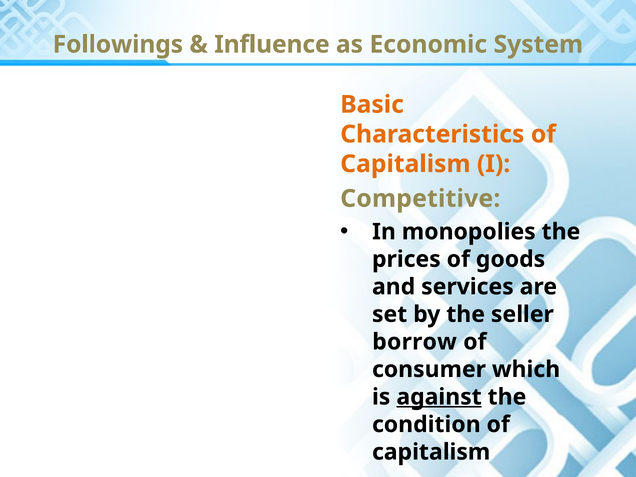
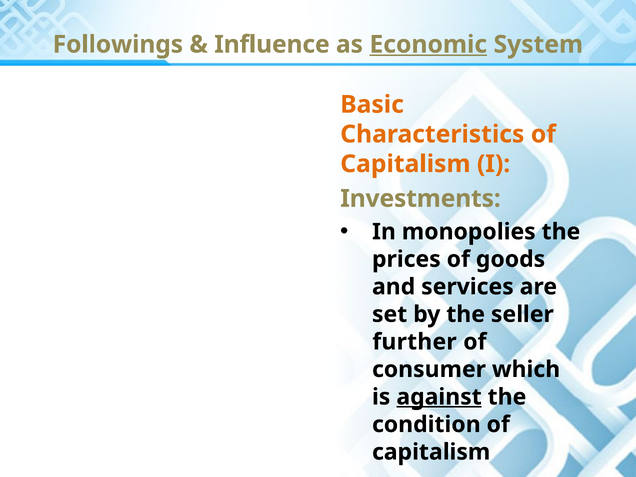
Economic underline: none -> present
Competitive: Competitive -> Investments
borrow: borrow -> further
